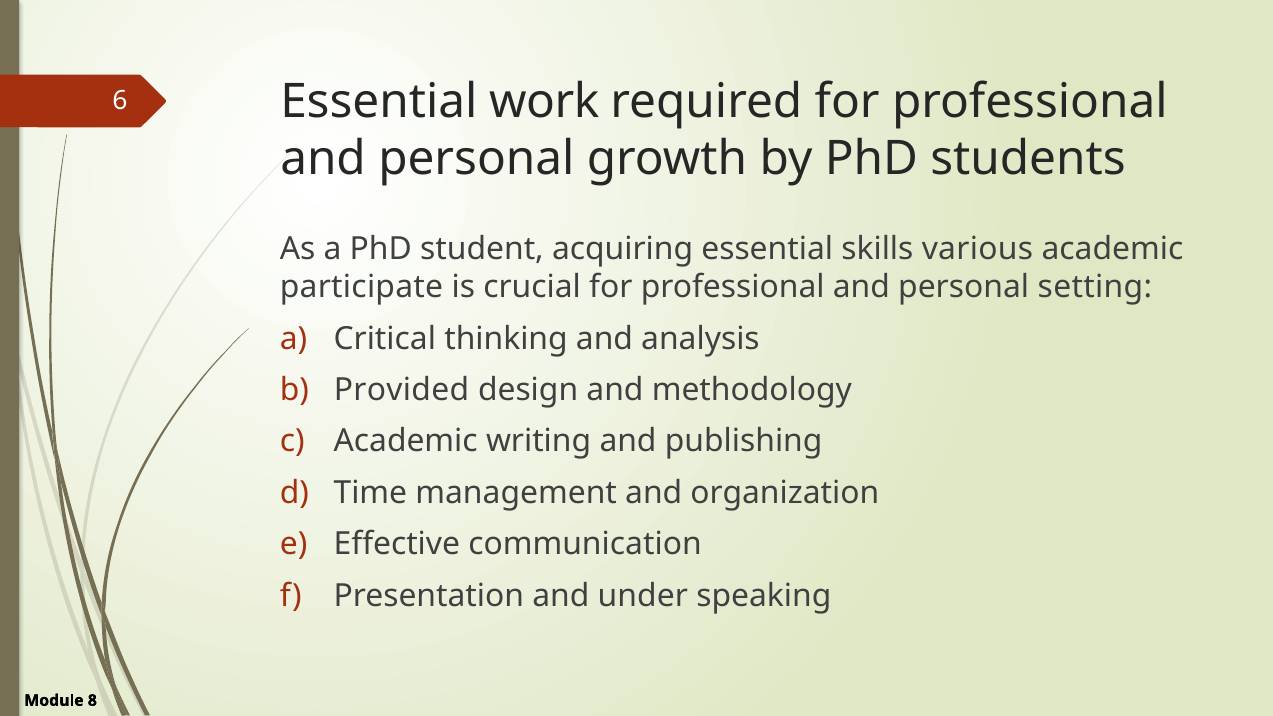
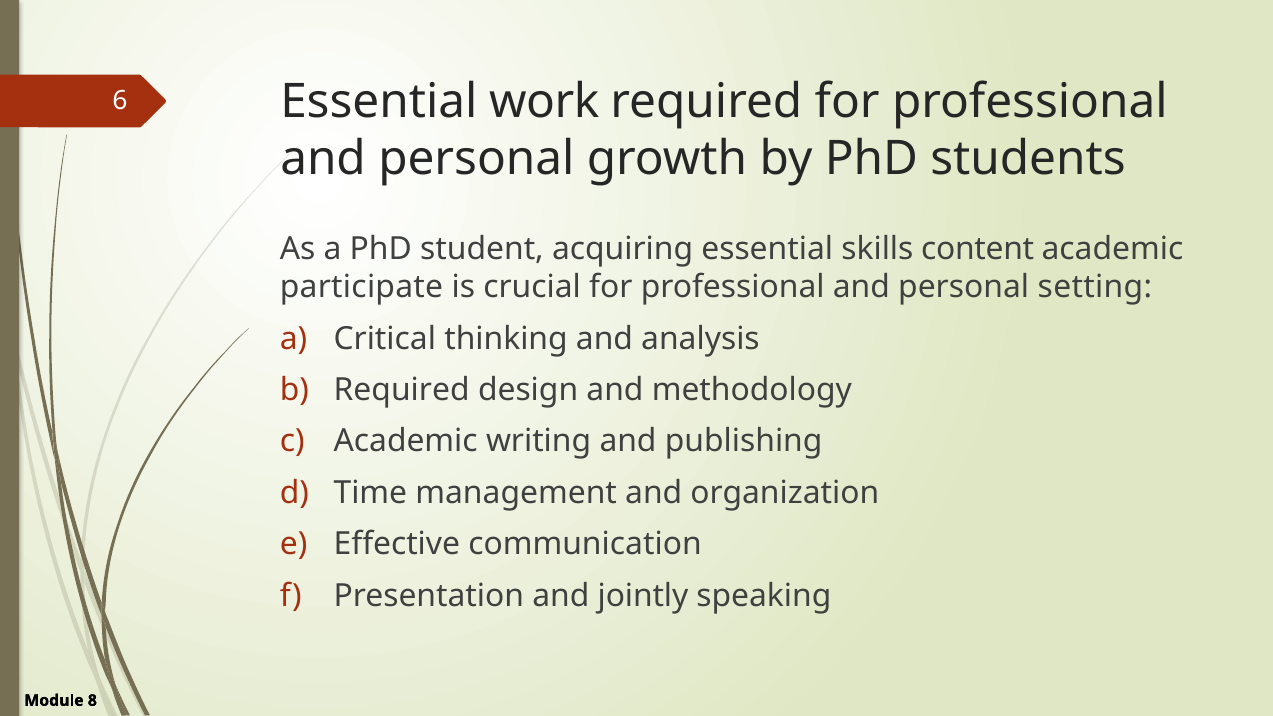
various: various -> content
Provided at (402, 390): Provided -> Required
under: under -> jointly
